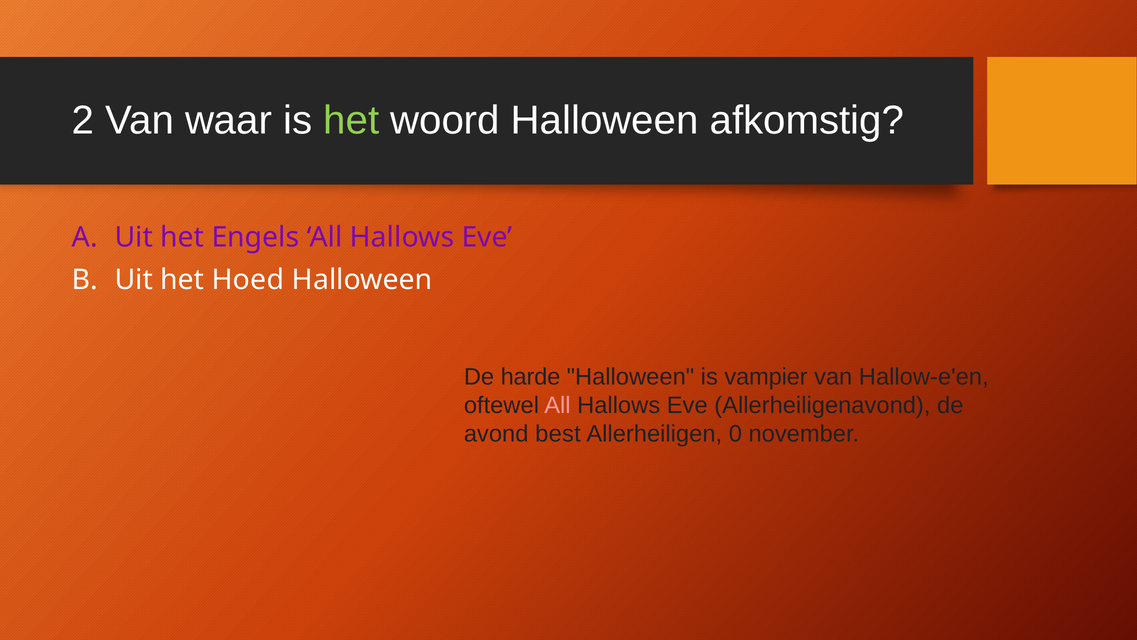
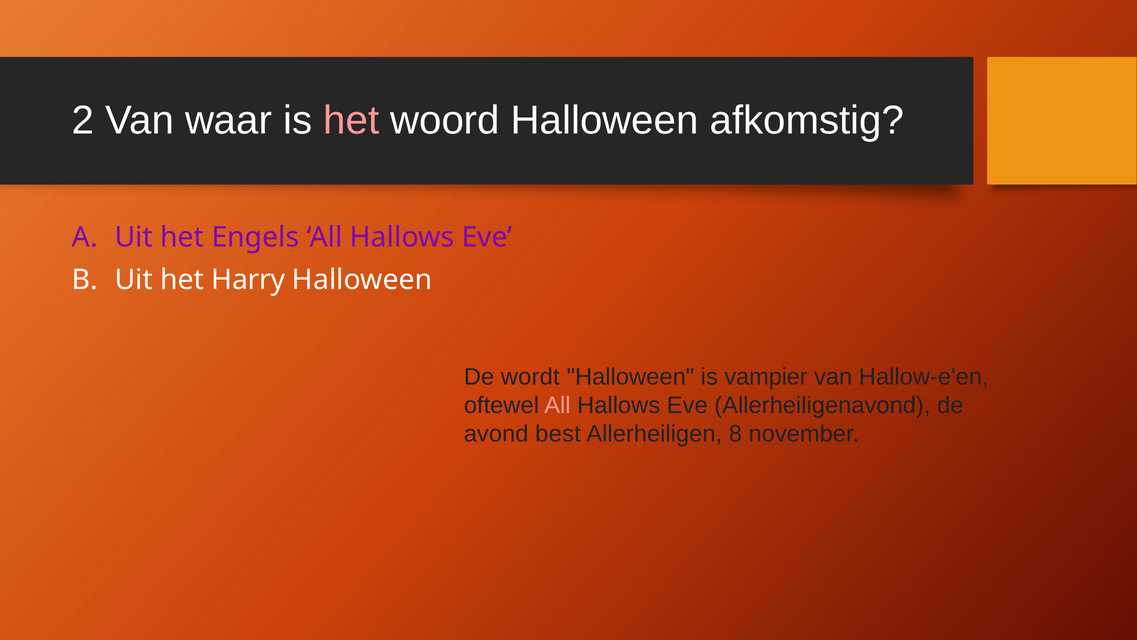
het at (351, 120) colour: light green -> pink
Hoed: Hoed -> Harry
harde: harde -> wordt
0: 0 -> 8
